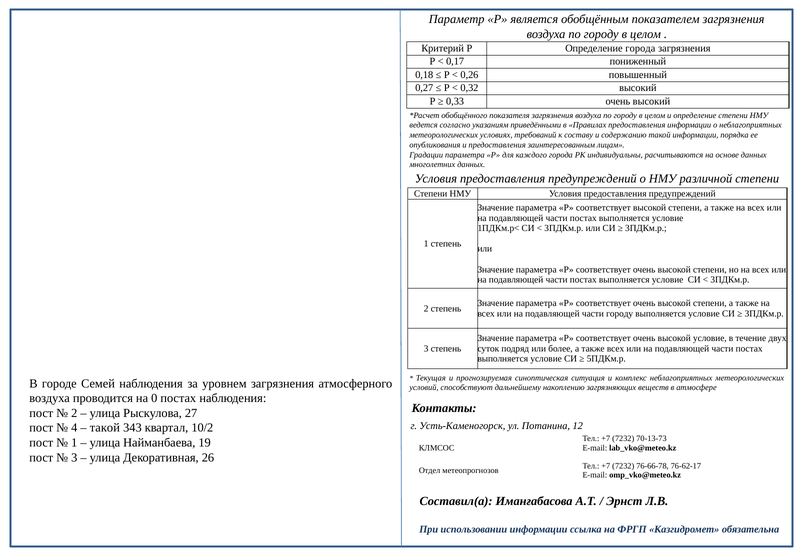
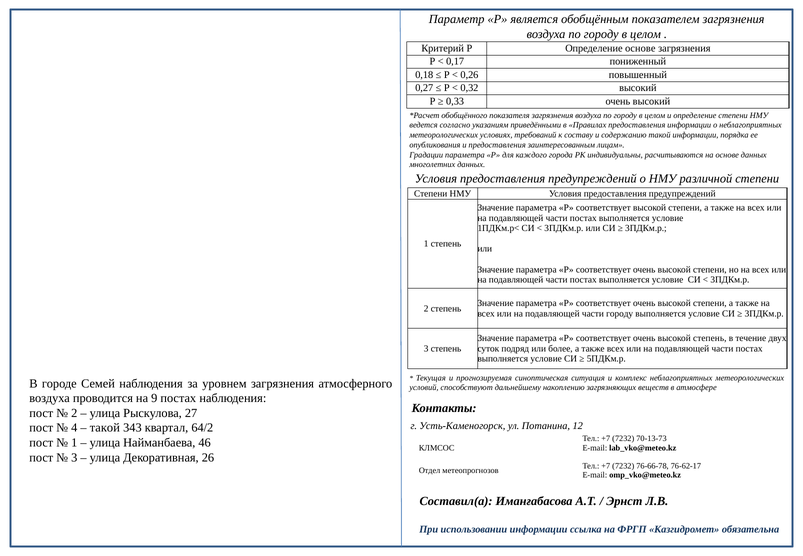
Определение города: города -> основе
высокой условие: условие -> степень
0: 0 -> 9
10/2: 10/2 -> 64/2
19: 19 -> 46
